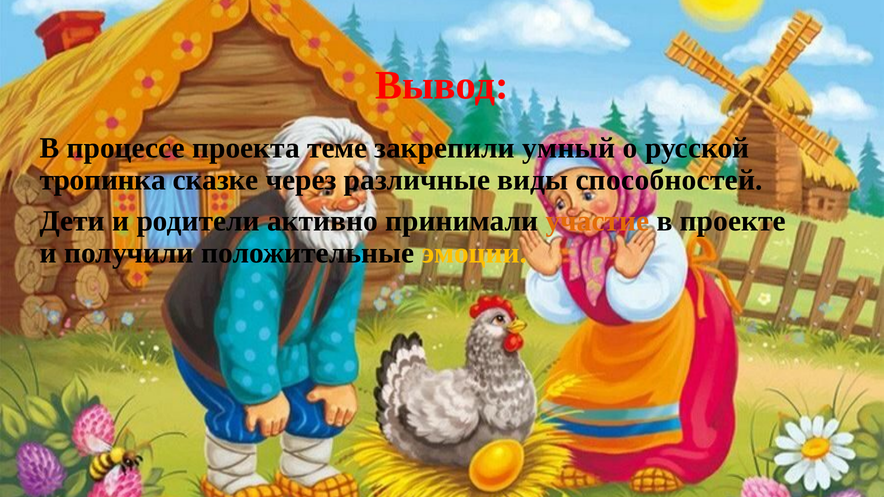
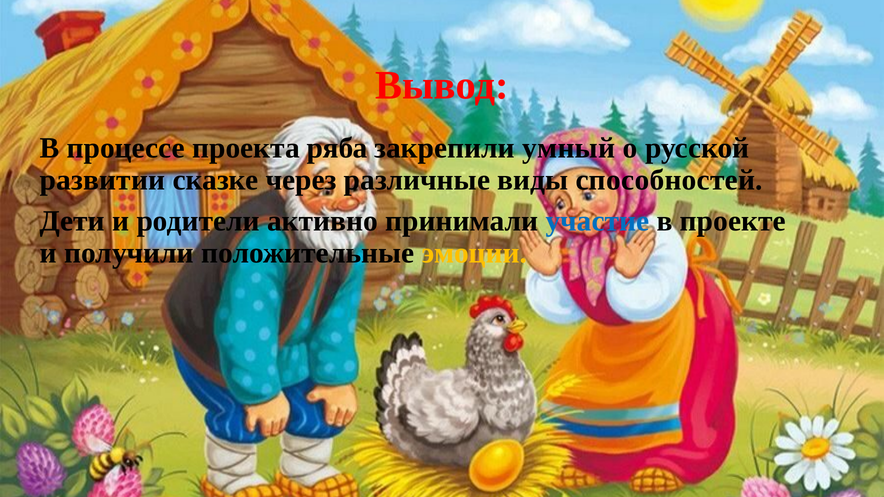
теме: теме -> ряба
тропинка: тропинка -> развитии
участие colour: orange -> blue
